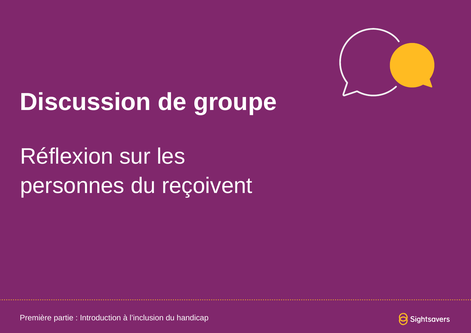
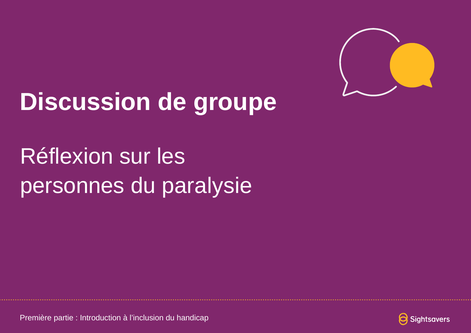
reçoivent: reçoivent -> paralysie
